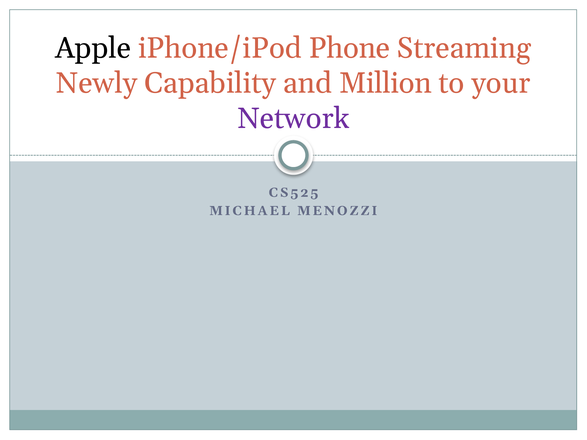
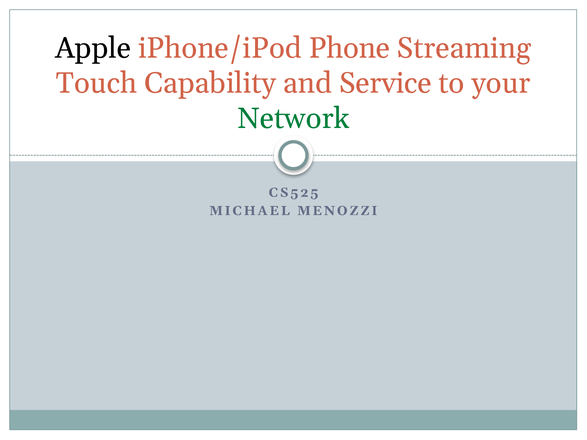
Newly: Newly -> Touch
Million: Million -> Service
Network colour: purple -> green
